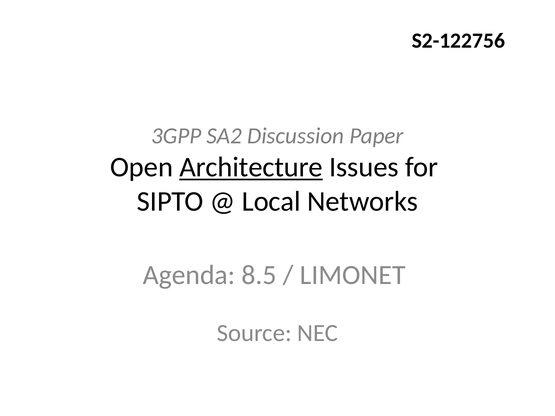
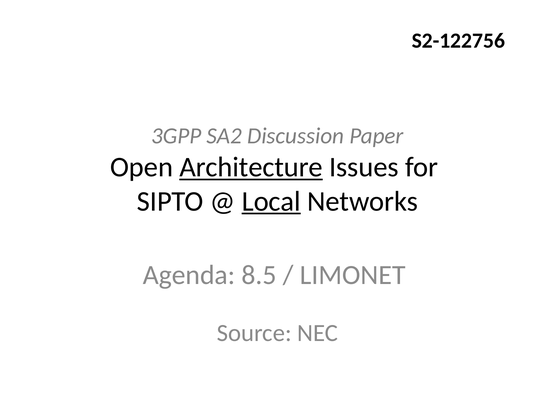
Local underline: none -> present
